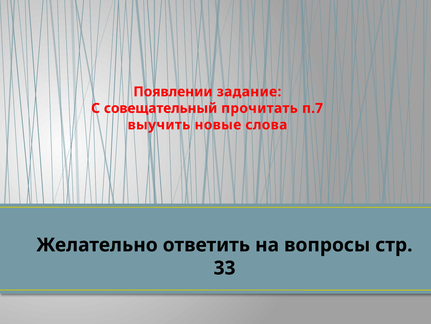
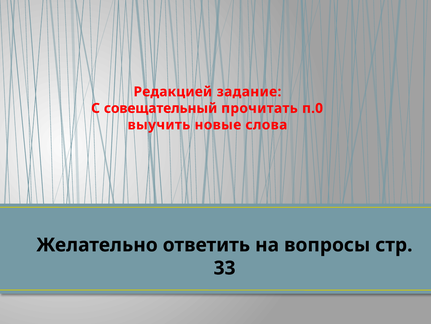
Появлении: Появлении -> Редакцией
п.7: п.7 -> п.0
